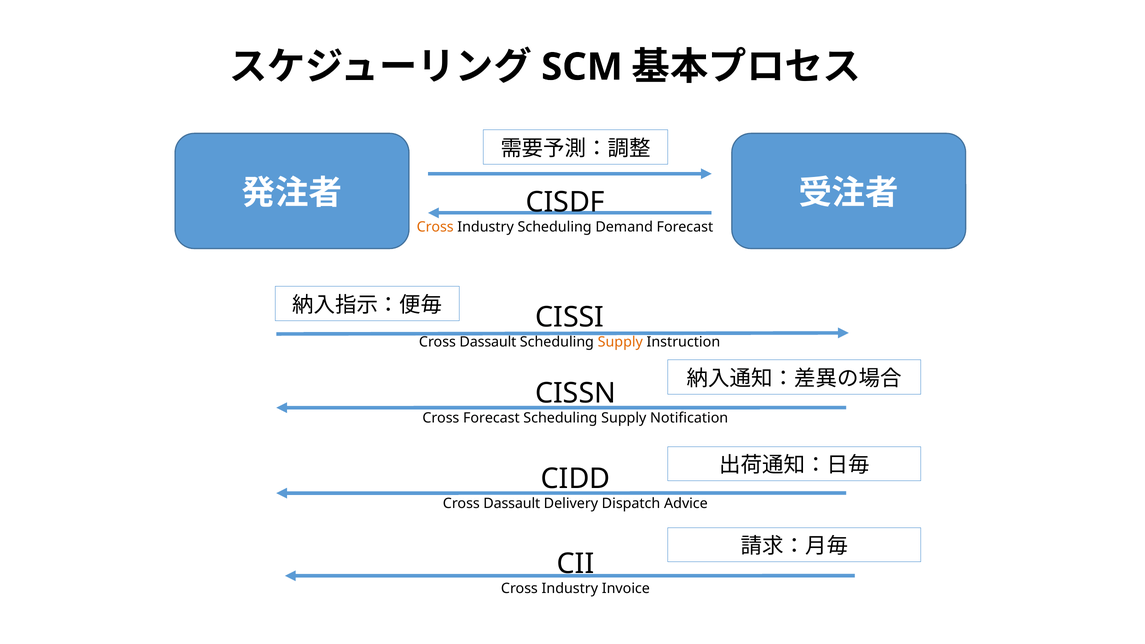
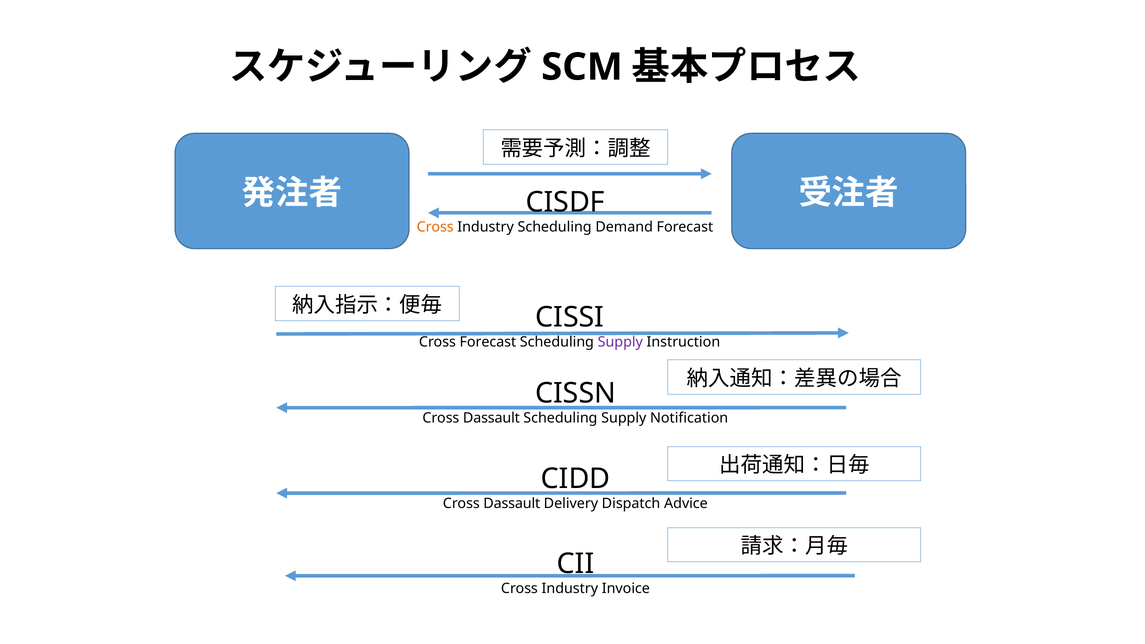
Dassault at (488, 342): Dassault -> Forecast
Supply at (620, 342) colour: orange -> purple
Forecast at (491, 418): Forecast -> Dassault
